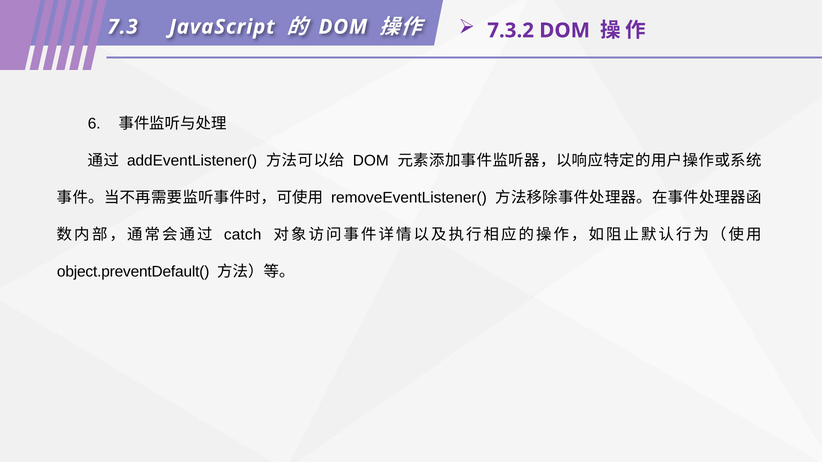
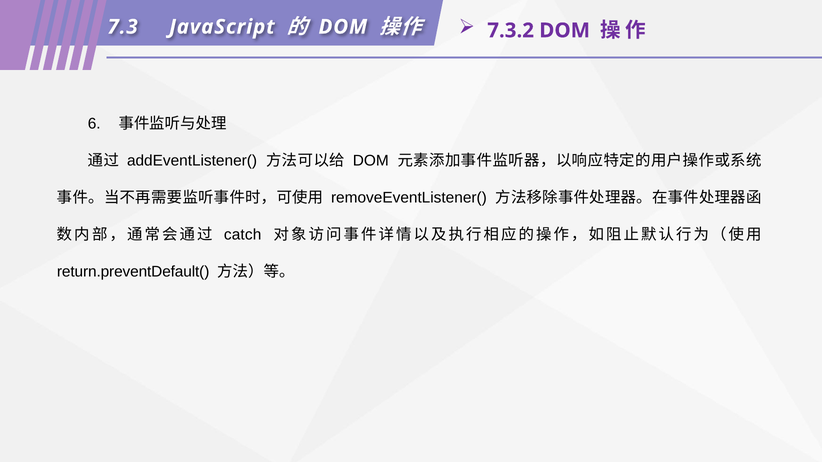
object.preventDefault(: object.preventDefault( -> return.preventDefault(
